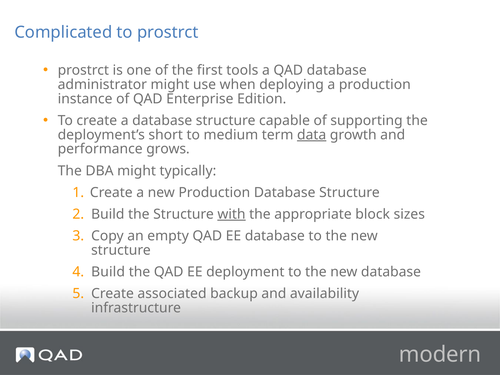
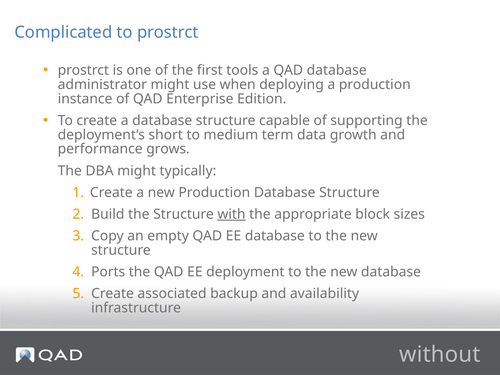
data underline: present -> none
Build at (108, 272): Build -> Ports
modern: modern -> without
